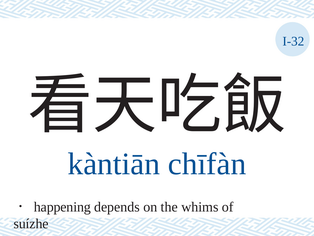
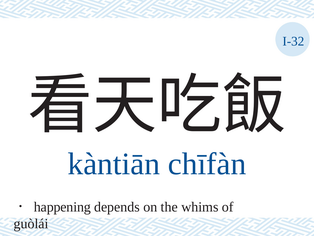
suízhe: suízhe -> guòlái
